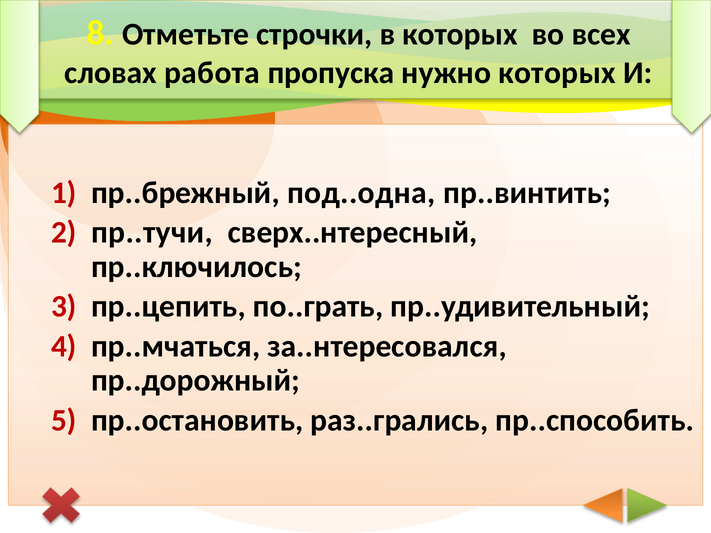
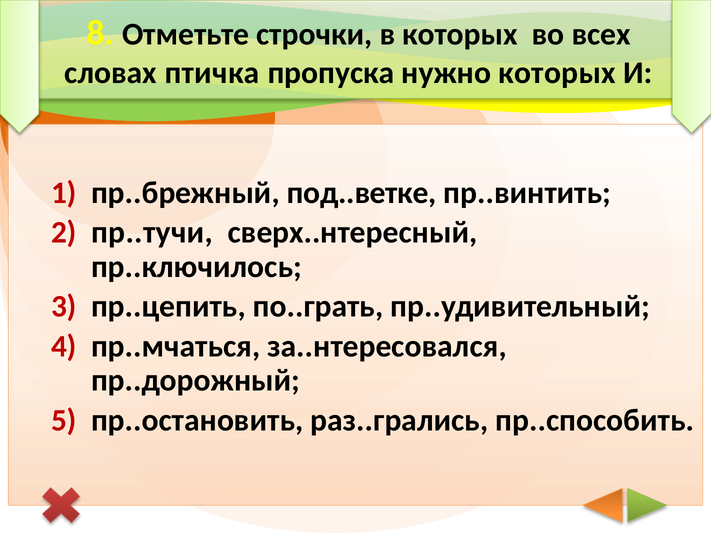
работа: работа -> птичка
под..одна: под..одна -> под..ветке
